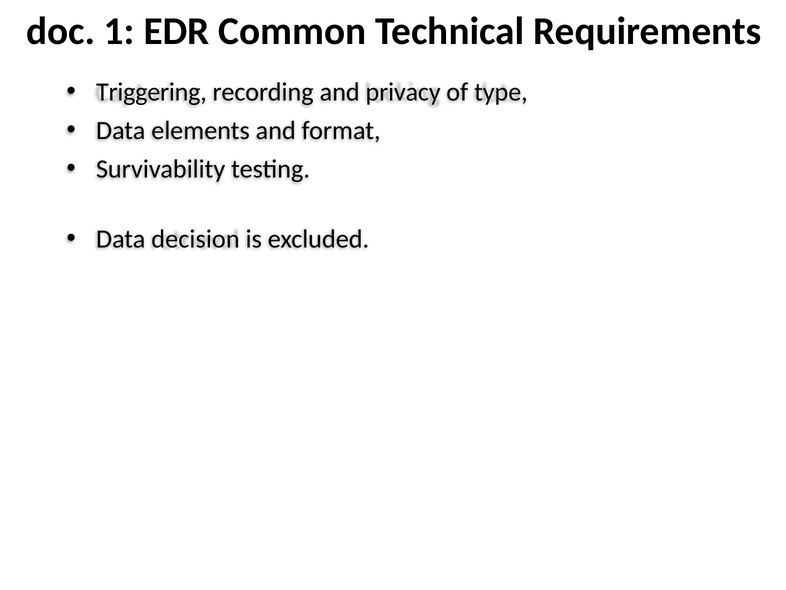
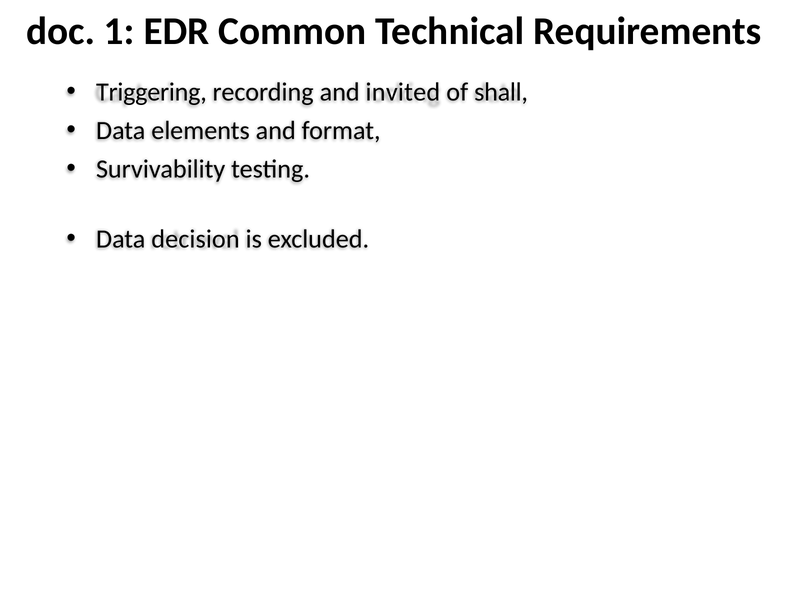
privacy: privacy -> invited
type: type -> shall
